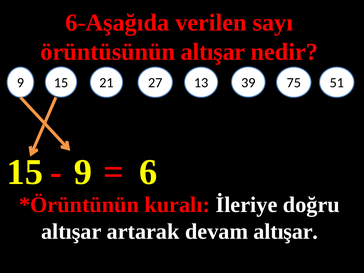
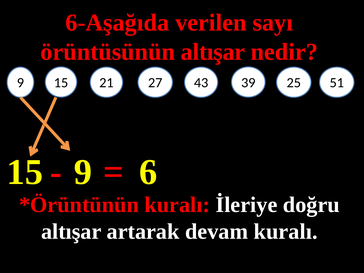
13: 13 -> 43
75: 75 -> 25
devam altışar: altışar -> kuralı
